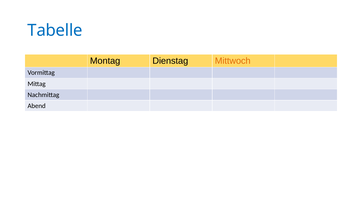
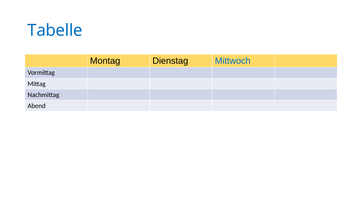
Mittwoch colour: orange -> blue
